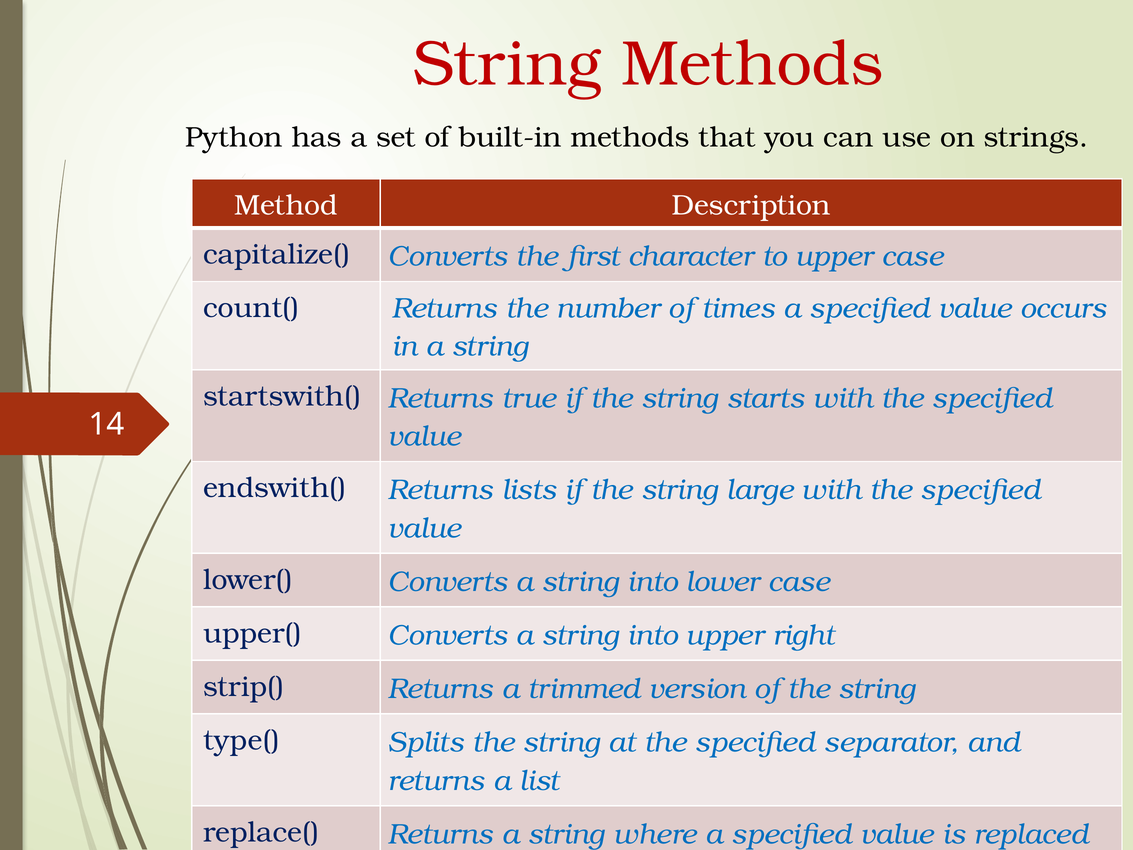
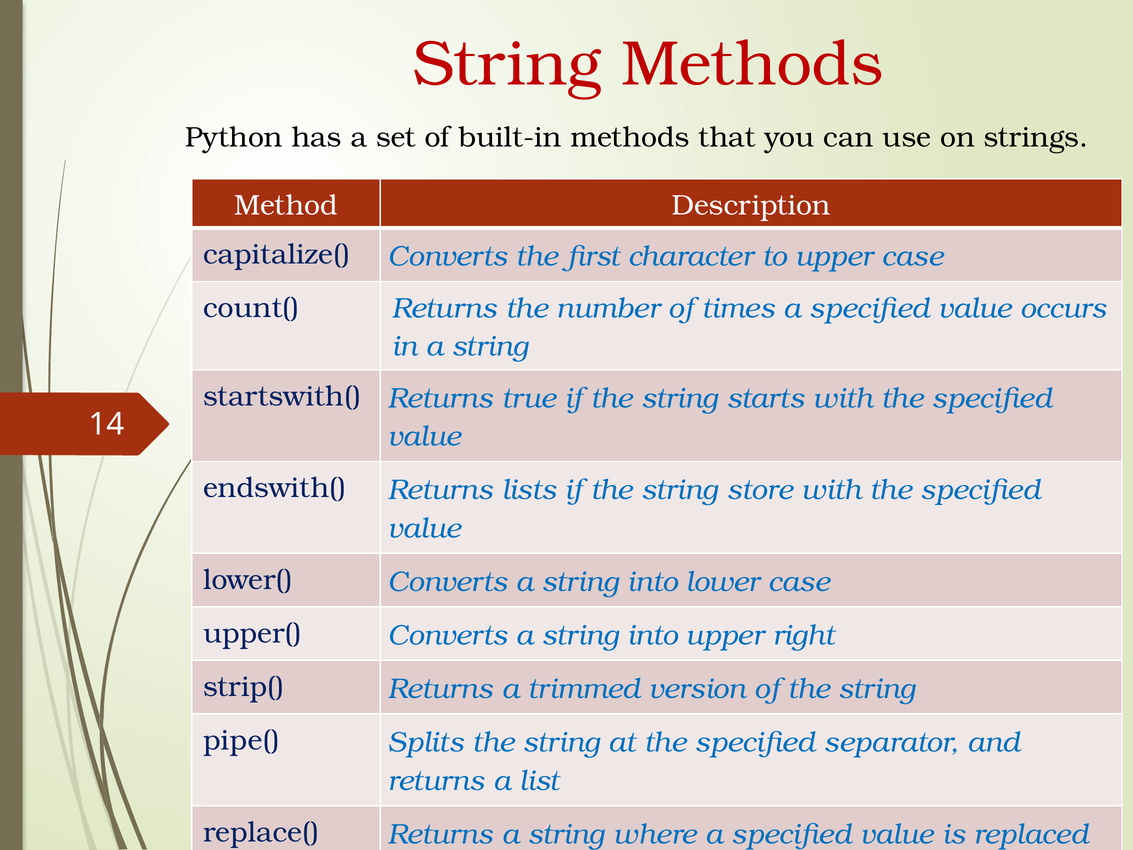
large: large -> store
type(: type( -> pipe(
